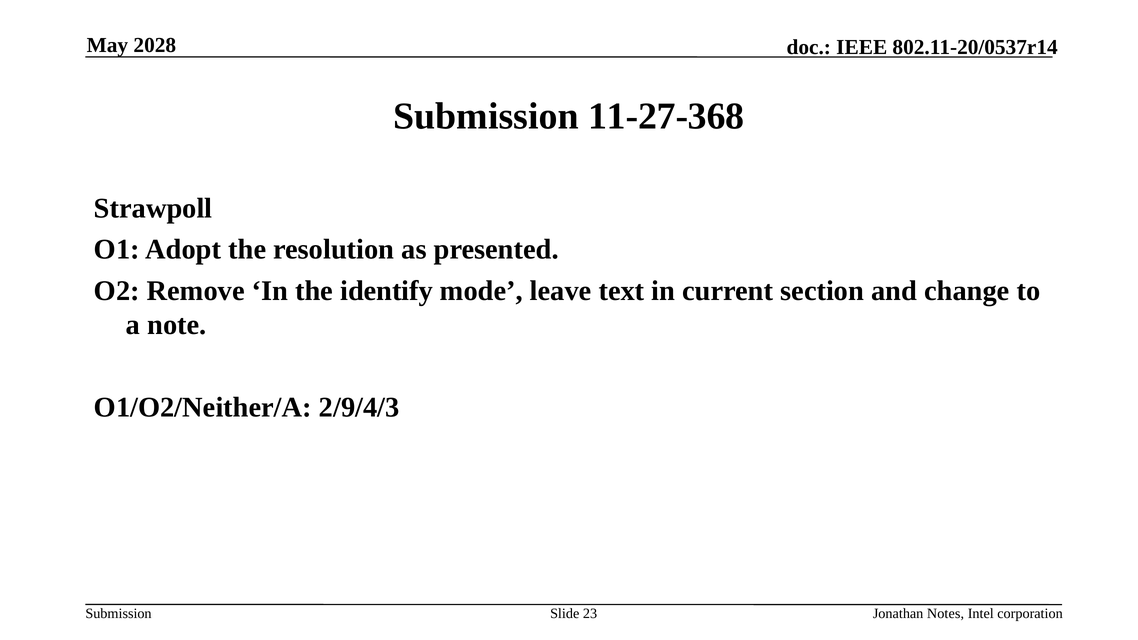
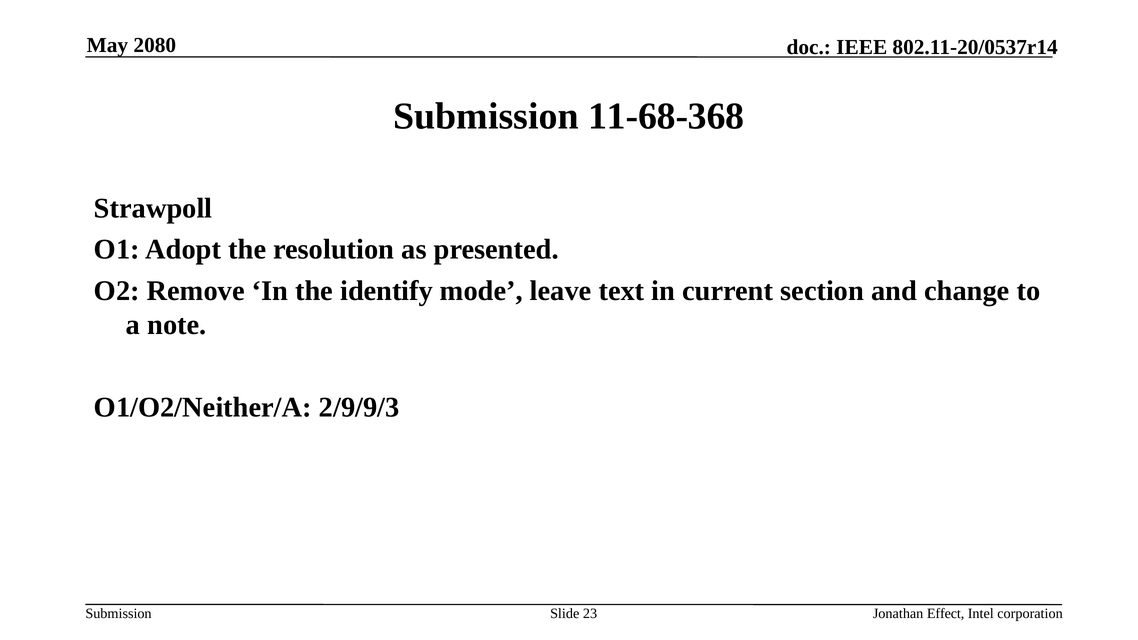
2028: 2028 -> 2080
11-27-368: 11-27-368 -> 11-68-368
2/9/4/3: 2/9/4/3 -> 2/9/9/3
Notes: Notes -> Effect
